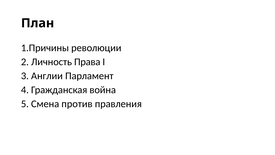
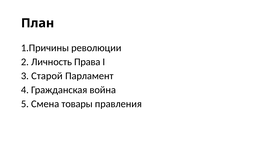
Англии: Англии -> Старой
против: против -> товары
